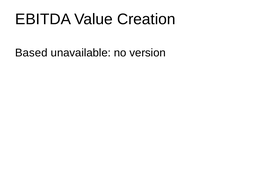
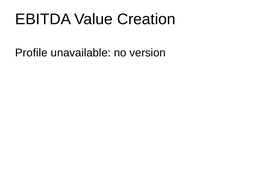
Based: Based -> Profile
